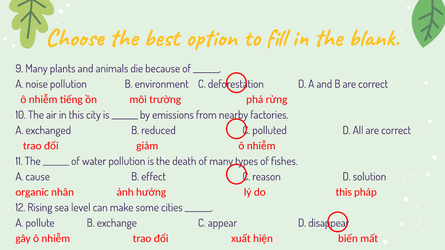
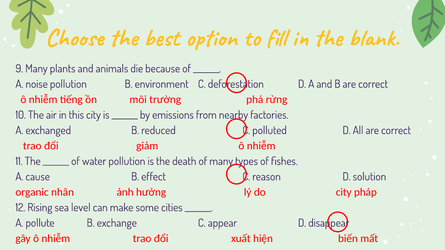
do this: this -> city
